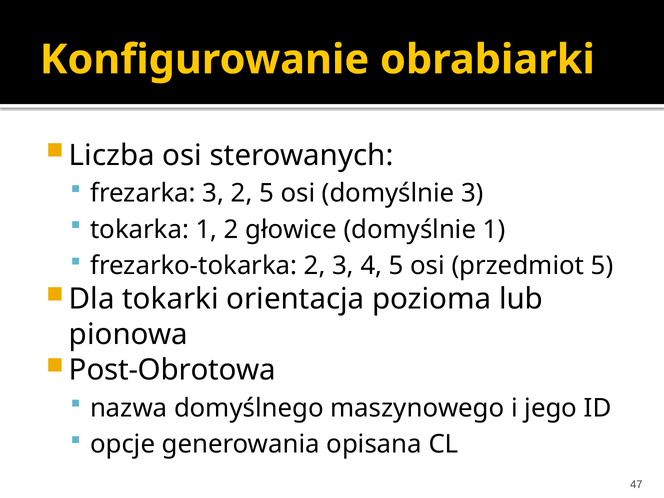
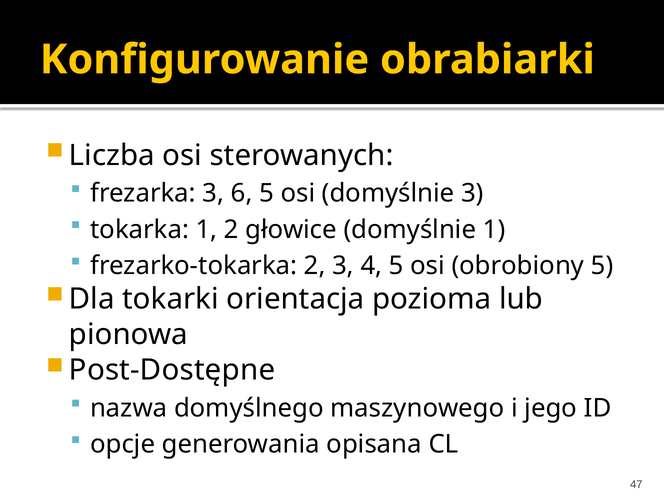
3 2: 2 -> 6
przedmiot: przedmiot -> obrobiony
Post-Obrotowa: Post-Obrotowa -> Post-Dostępne
